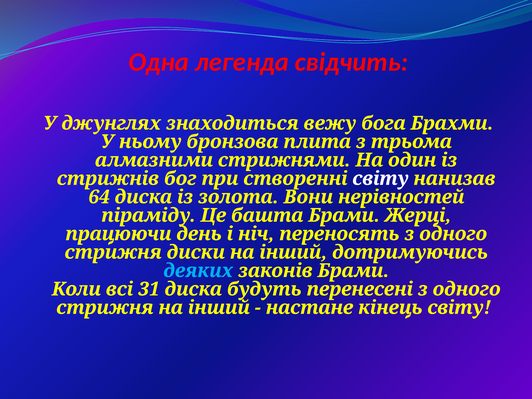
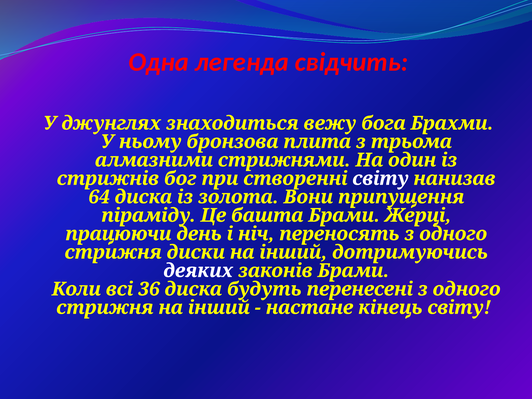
нерівностей: нерівностей -> припущення
деяких colour: light blue -> white
31: 31 -> 36
